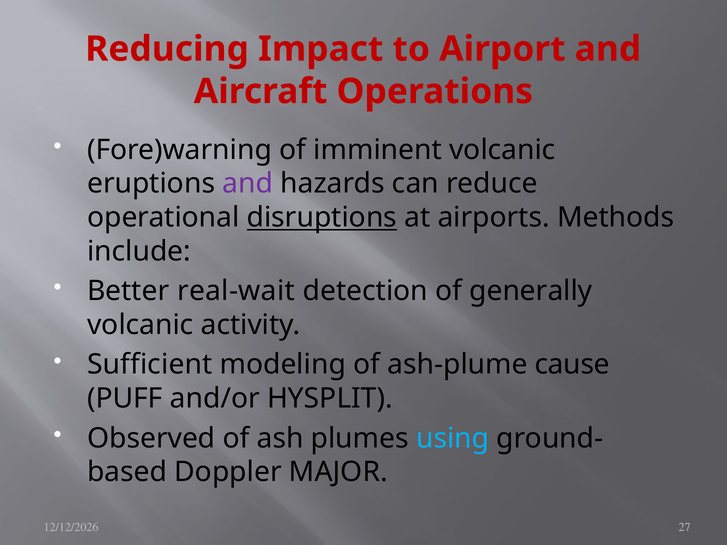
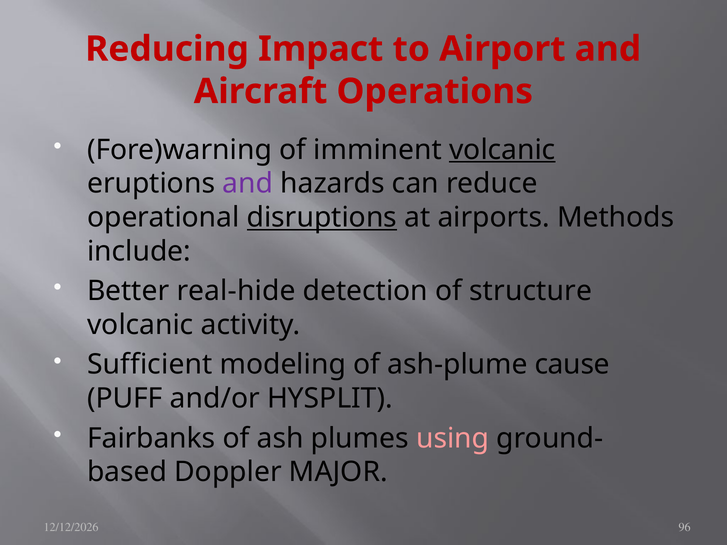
volcanic at (502, 150) underline: none -> present
real-wait: real-wait -> real-hide
generally: generally -> structure
Observed: Observed -> Fairbanks
using colour: light blue -> pink
27: 27 -> 96
